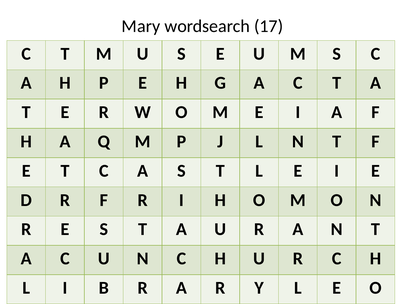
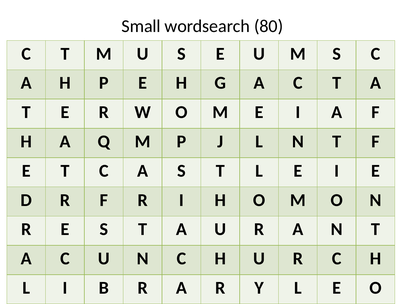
Mary: Mary -> Small
17: 17 -> 80
